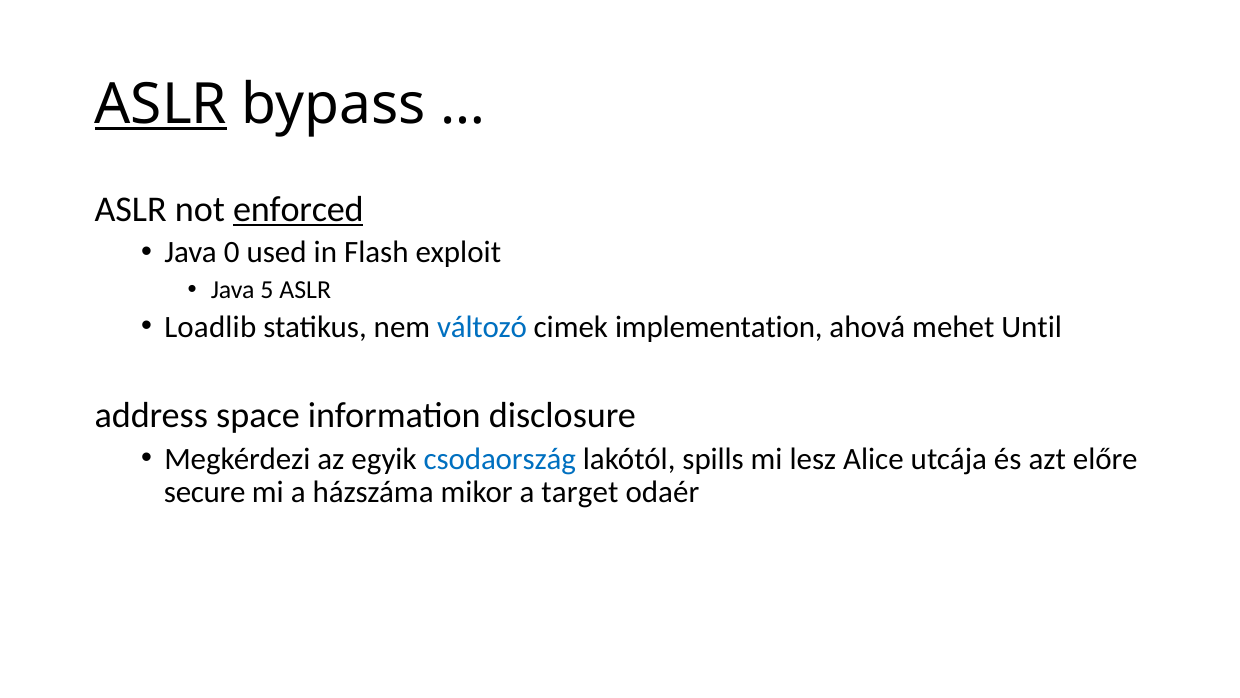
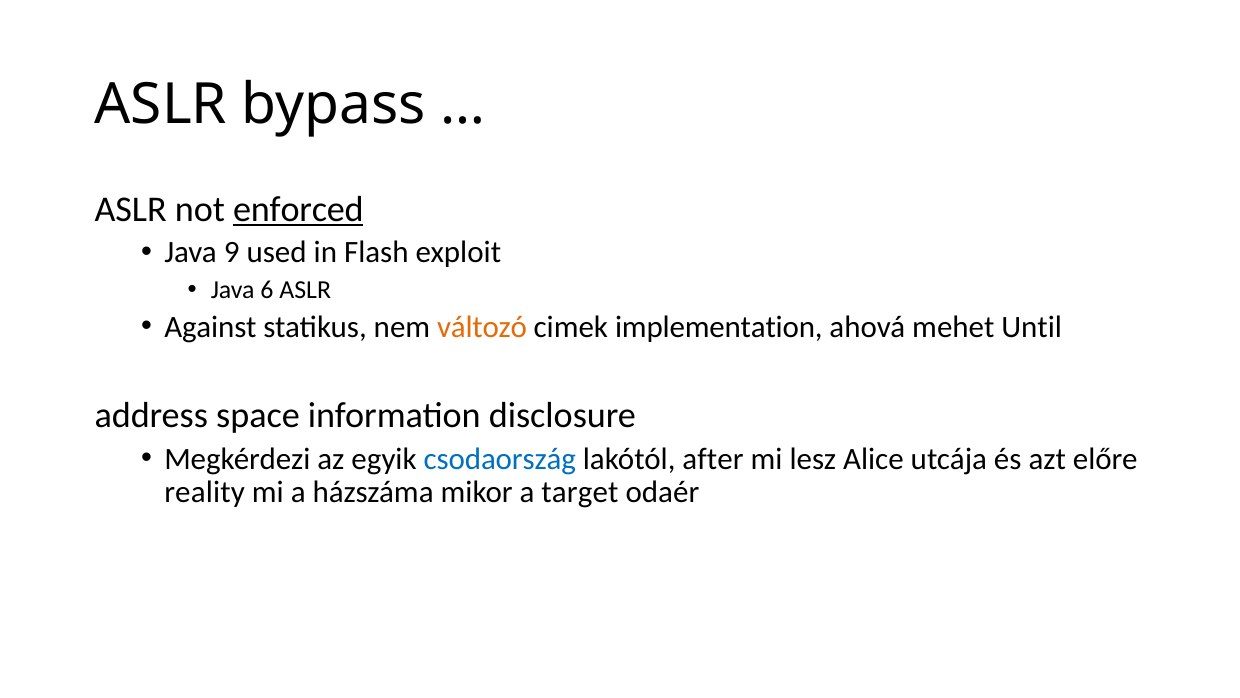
ASLR at (161, 104) underline: present -> none
0: 0 -> 9
5: 5 -> 6
Loadlib: Loadlib -> Against
változó colour: blue -> orange
spills: spills -> after
secure: secure -> reality
